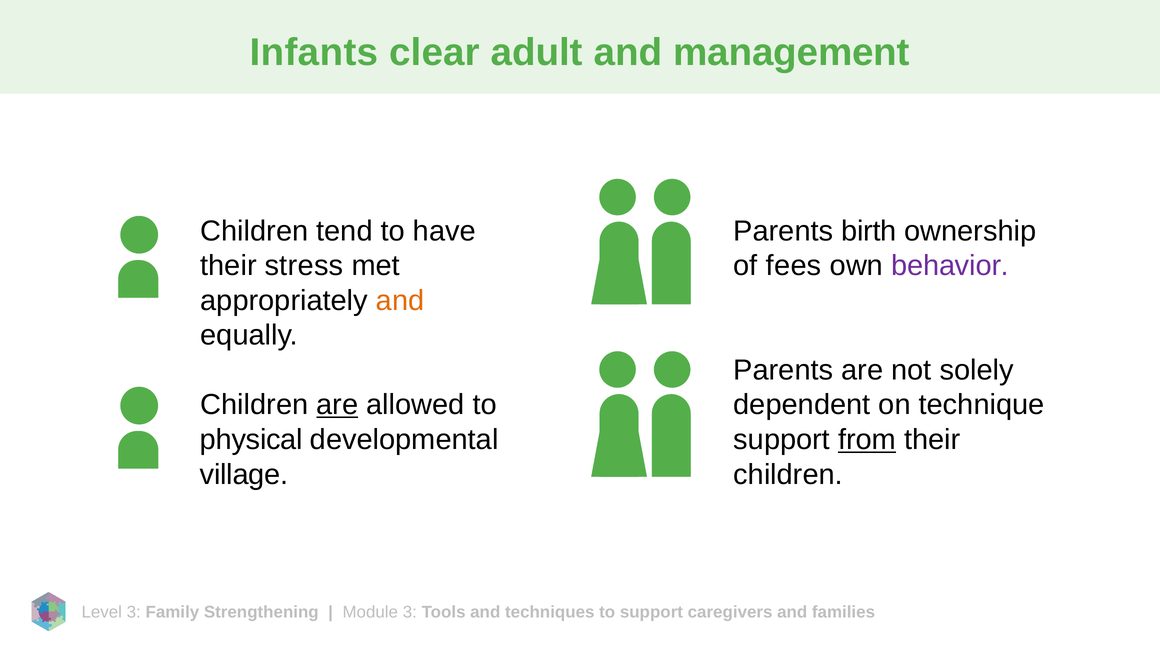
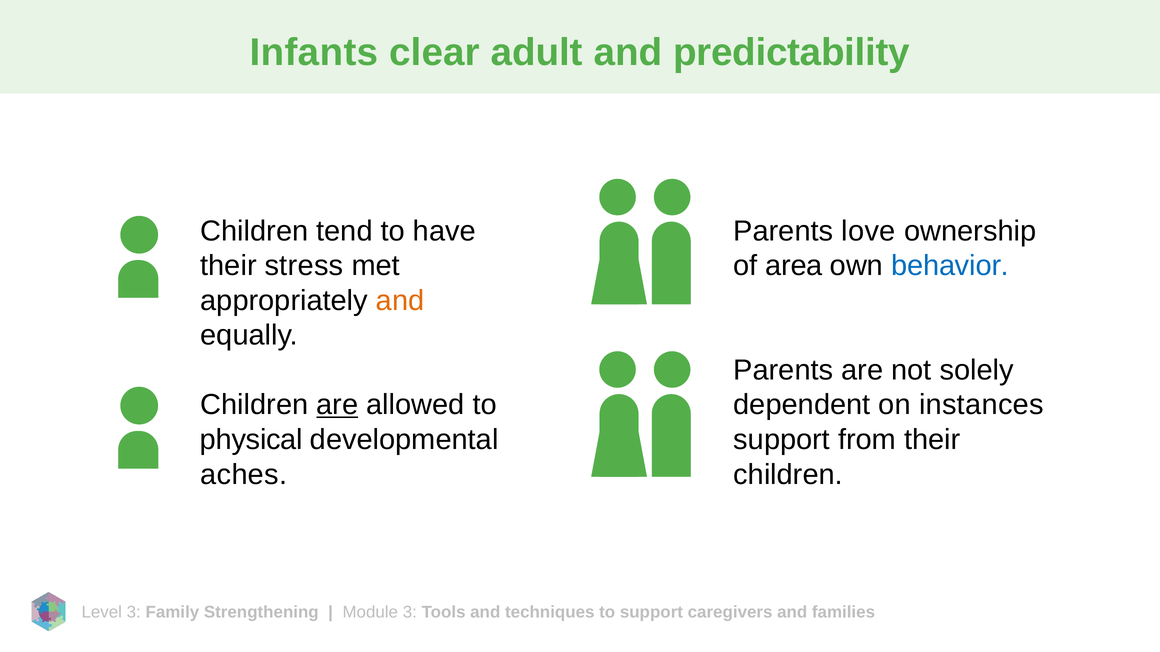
management: management -> predictability
birth: birth -> love
fees: fees -> area
behavior colour: purple -> blue
technique: technique -> instances
from underline: present -> none
village: village -> aches
